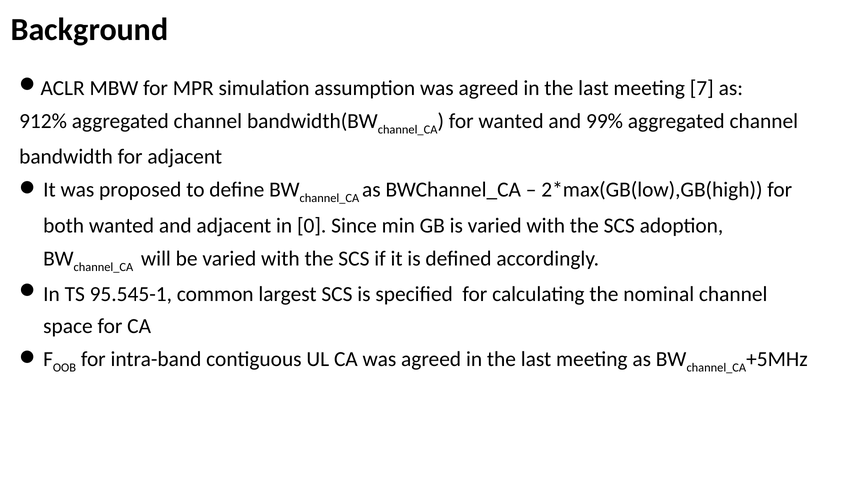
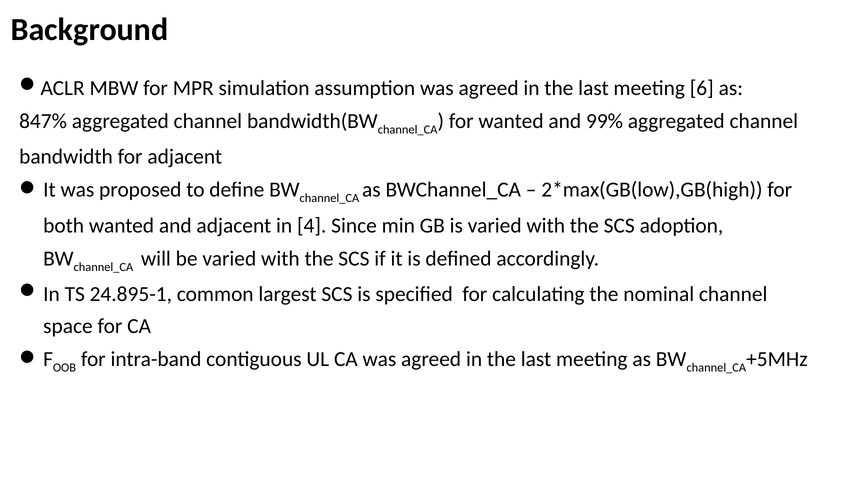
7: 7 -> 6
912%: 912% -> 847%
0: 0 -> 4
95.545-1: 95.545-1 -> 24.895-1
